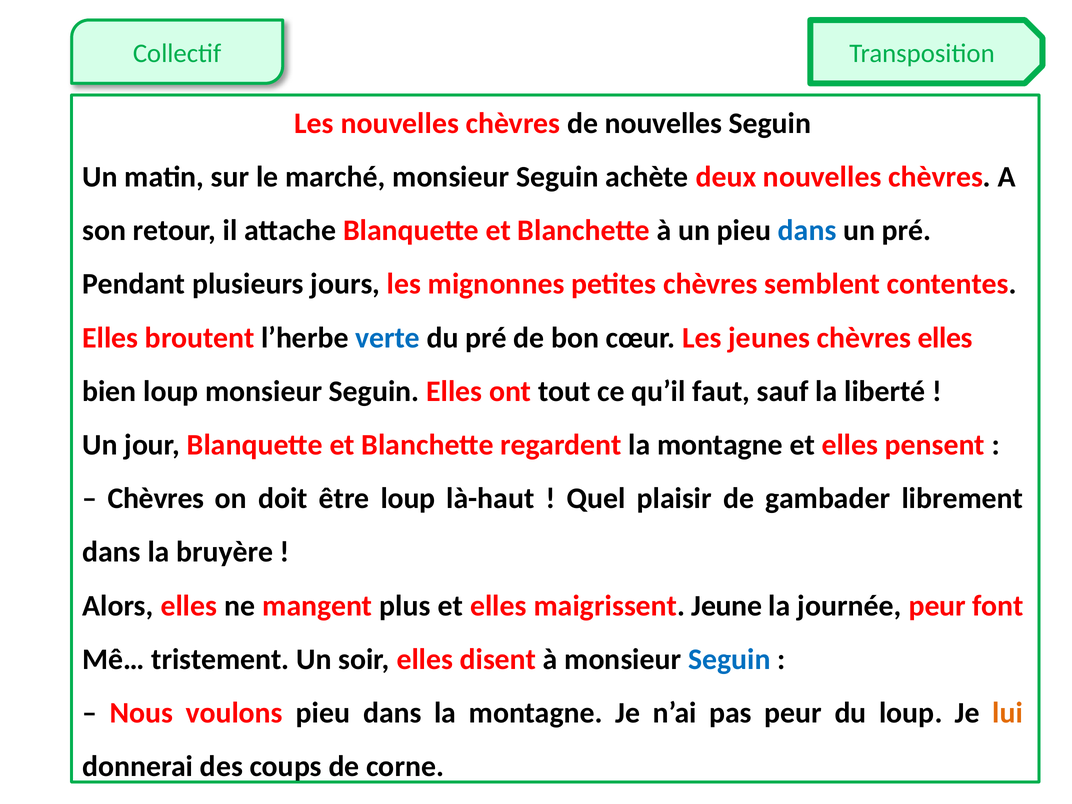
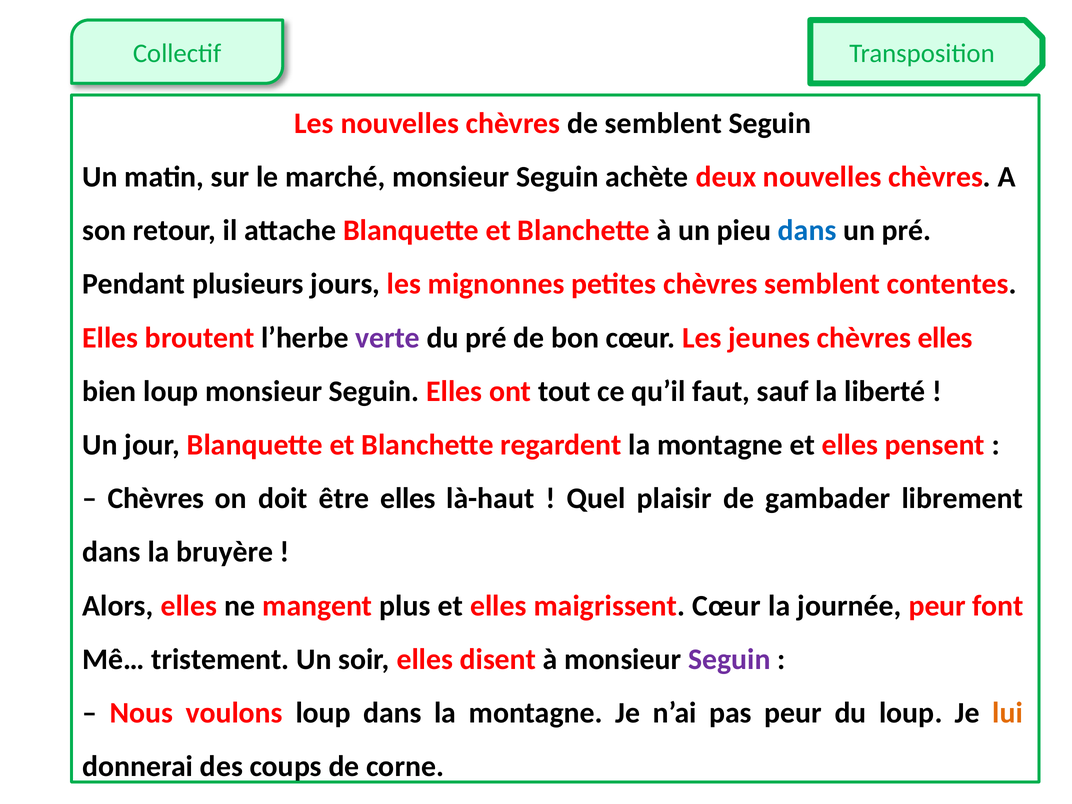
de nouvelles: nouvelles -> semblent
verte colour: blue -> purple
être loup: loup -> elles
maigrissent Jeune: Jeune -> Cœur
Seguin at (729, 659) colour: blue -> purple
voulons pieu: pieu -> loup
